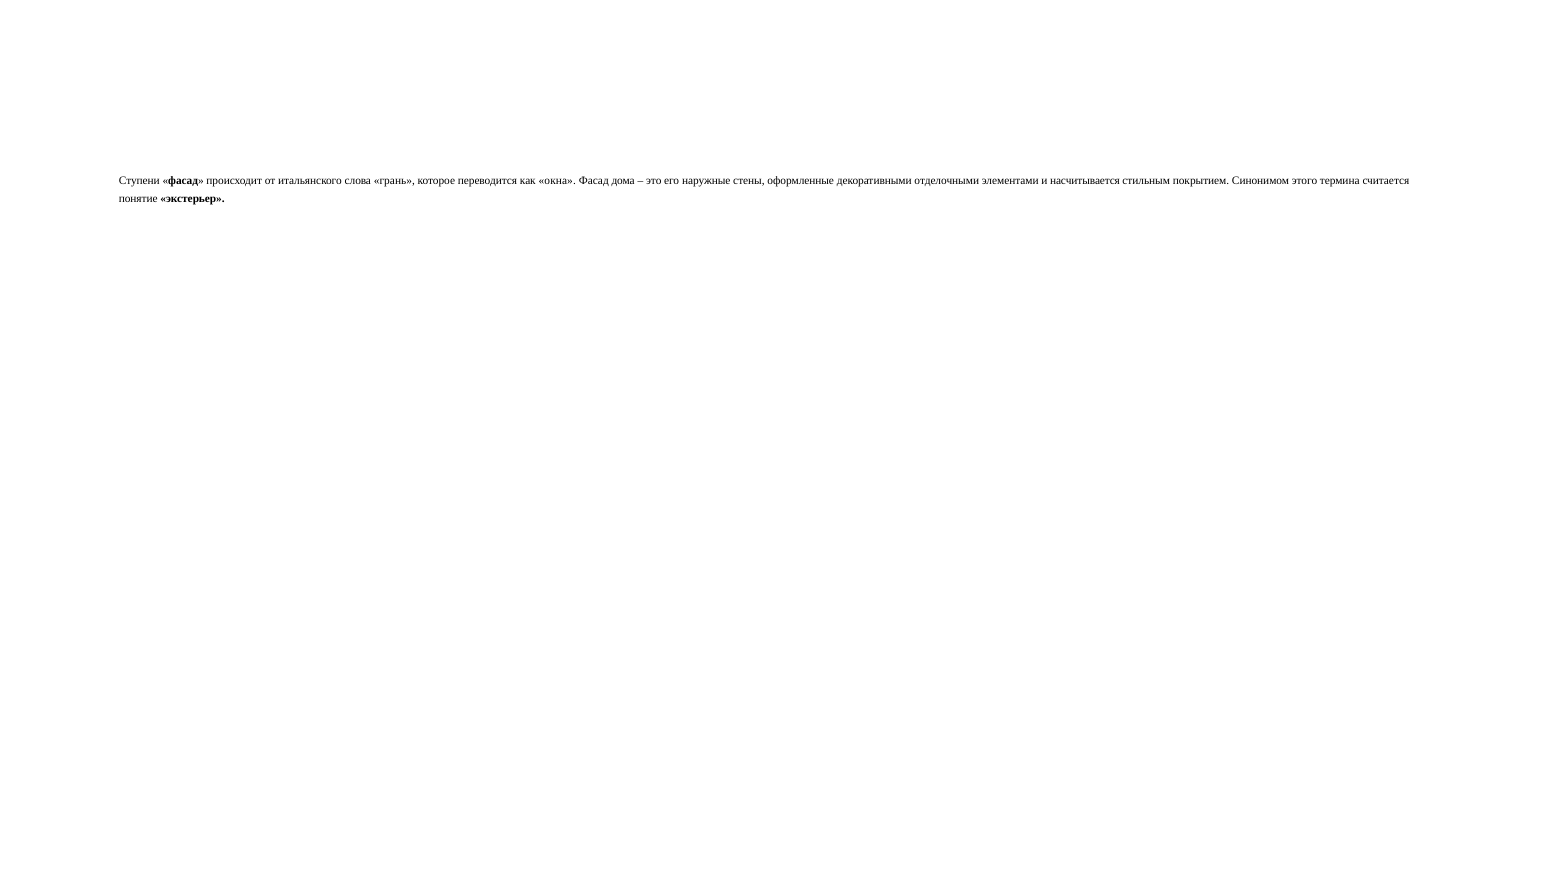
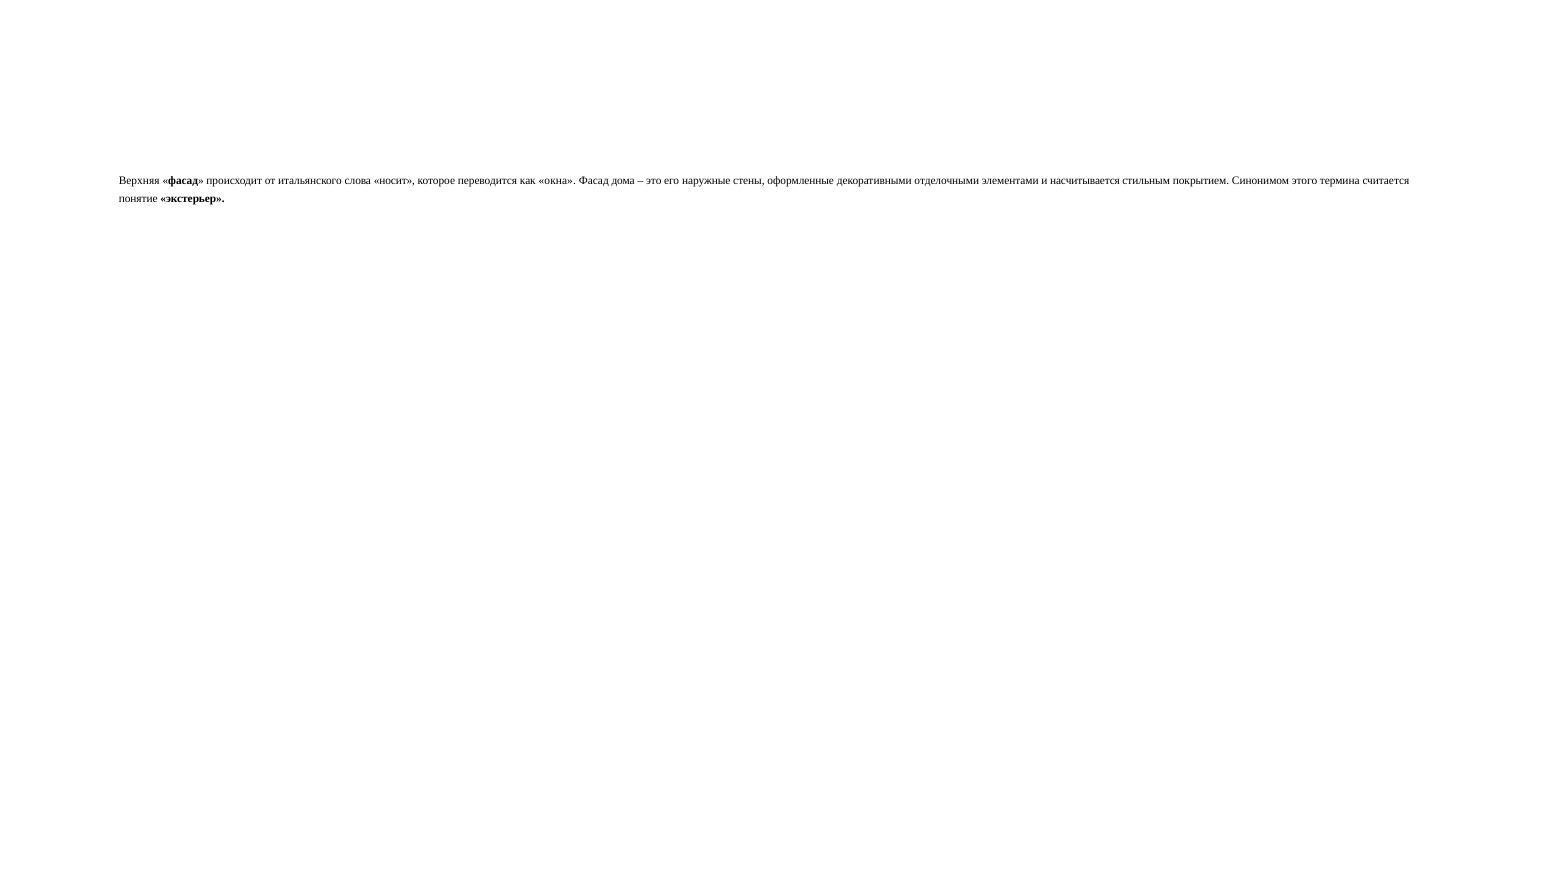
Ступени: Ступени -> Верхняя
грань: грань -> носит
